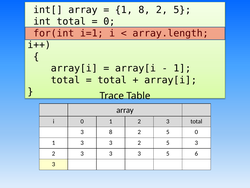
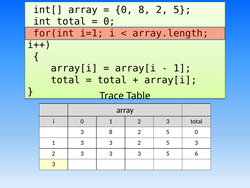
1 at (124, 10): 1 -> 0
